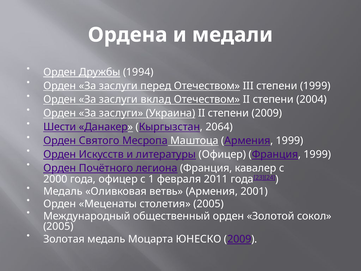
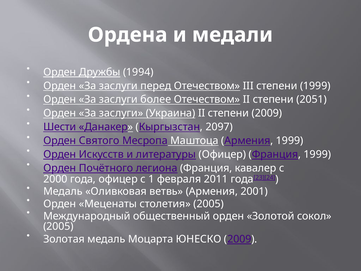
вклад: вклад -> более
2004: 2004 -> 2051
2064: 2064 -> 2097
